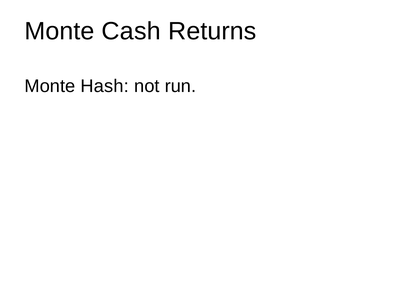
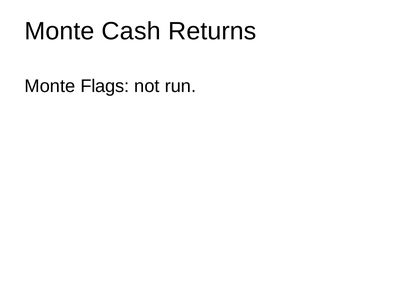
Hash: Hash -> Flags
